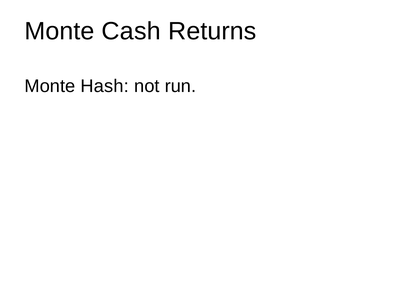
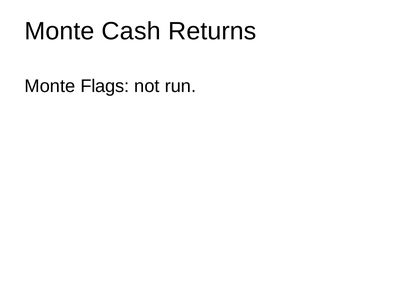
Hash: Hash -> Flags
